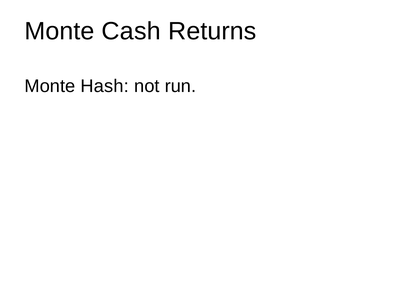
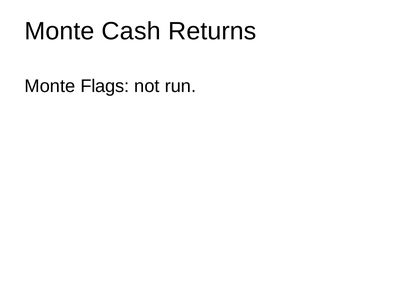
Hash: Hash -> Flags
